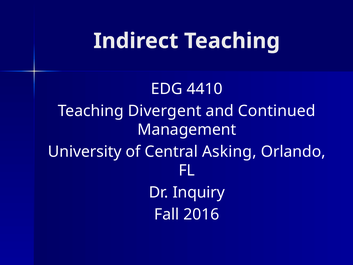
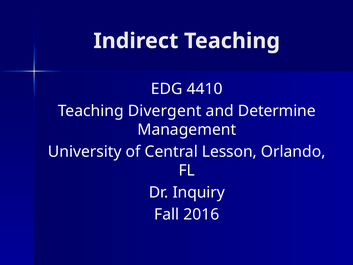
Continued: Continued -> Determine
Asking: Asking -> Lesson
